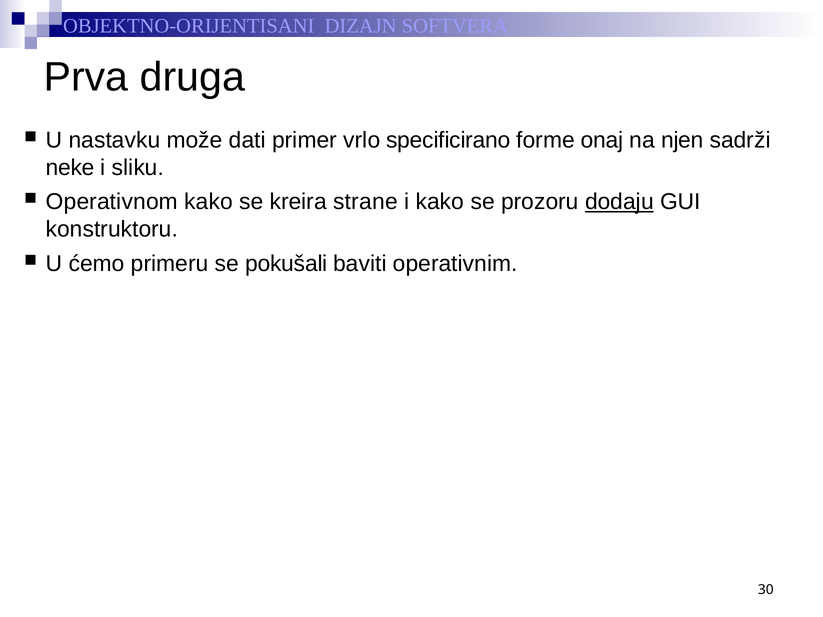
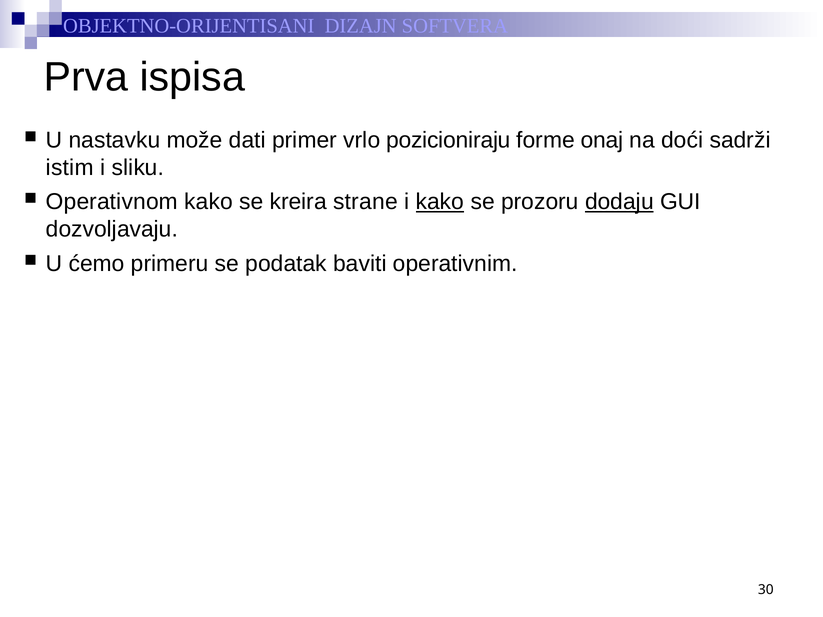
druga: druga -> ispisa
specificirano: specificirano -> pozicioniraju
njen: njen -> doći
neke: neke -> istim
kako at (440, 202) underline: none -> present
konstruktoru: konstruktoru -> dozvoljavaju
pokušali: pokušali -> podatak
